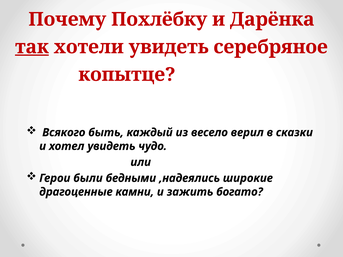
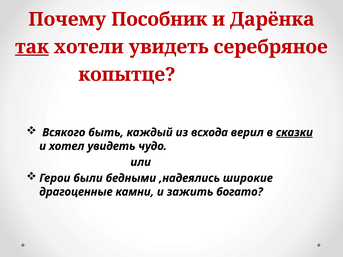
Похлёбку: Похлёбку -> Пособник
весело: весело -> всхода
сказки underline: none -> present
